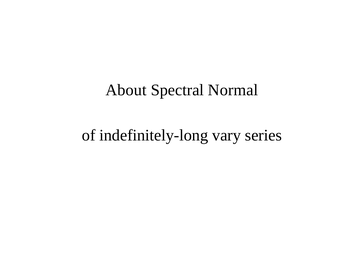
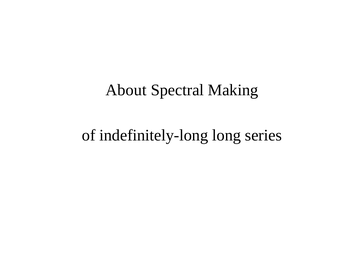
Normal: Normal -> Making
vary: vary -> long
